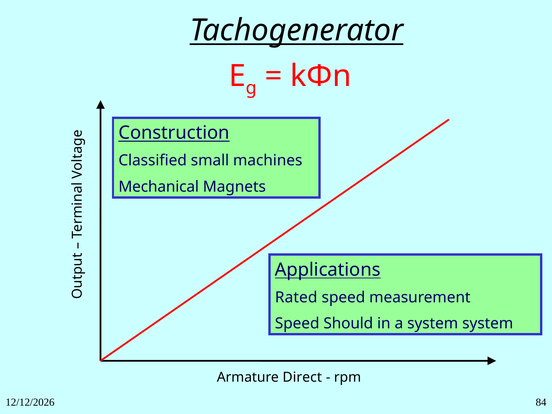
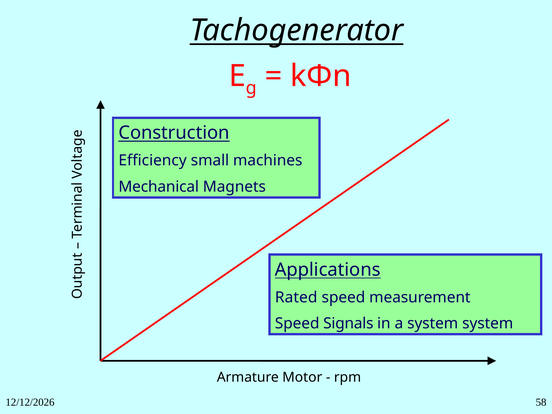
Classified: Classified -> Efficiency
Should: Should -> Signals
Direct: Direct -> Motor
84: 84 -> 58
